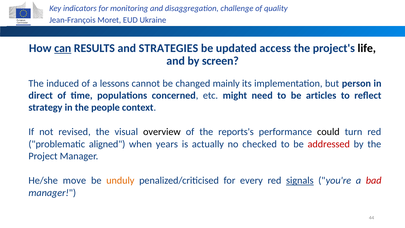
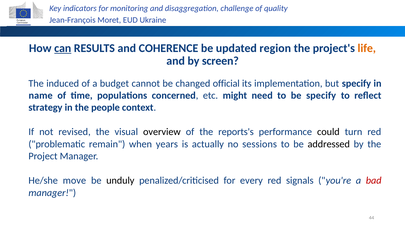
STRATEGIES: STRATEGIES -> COHERENCE
access: access -> region
life colour: black -> orange
lessons: lessons -> budget
mainly: mainly -> official
but person: person -> specify
direct: direct -> name
be articles: articles -> specify
aligned: aligned -> remain
checked: checked -> sessions
addressed colour: red -> black
unduly colour: orange -> black
signals underline: present -> none
